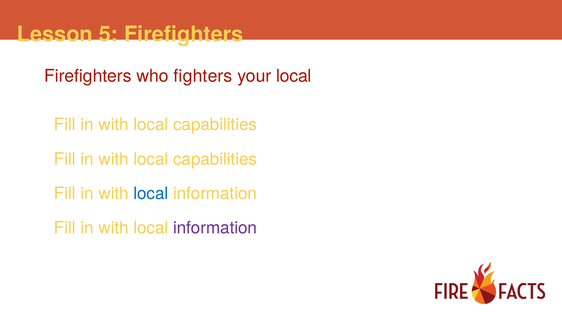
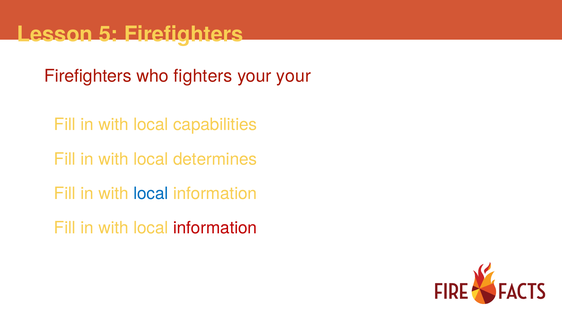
your local: local -> your
capabilities at (215, 159): capabilities -> determines
information at (215, 228) colour: purple -> red
